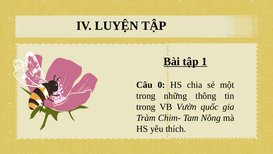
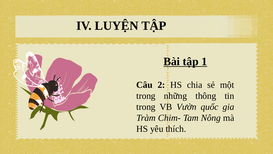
0: 0 -> 2
